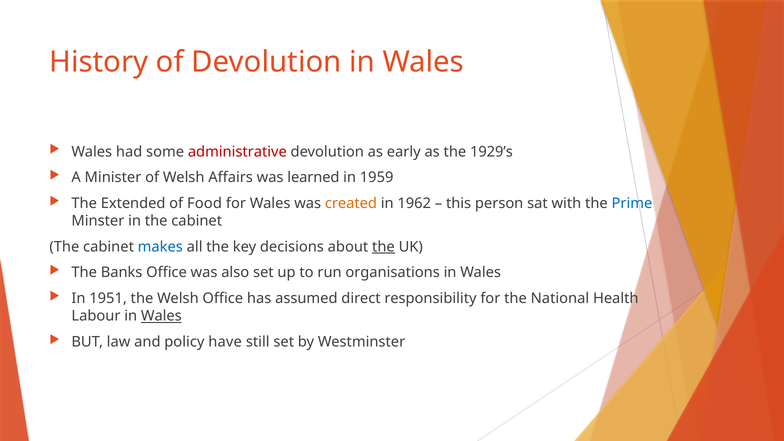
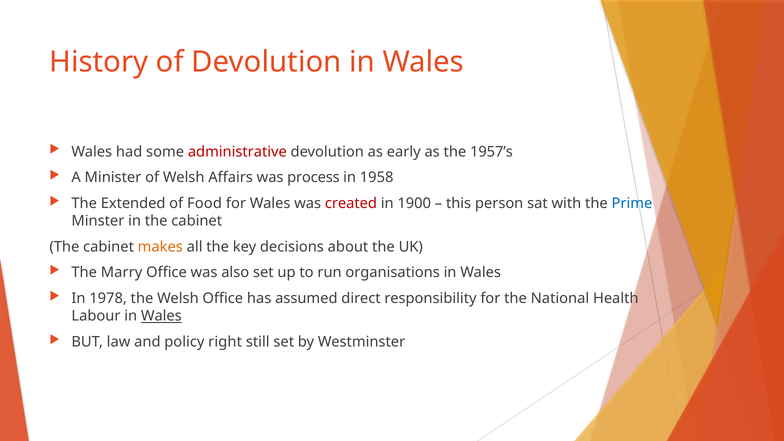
1929’s: 1929’s -> 1957’s
learned: learned -> process
1959: 1959 -> 1958
created colour: orange -> red
1962: 1962 -> 1900
makes colour: blue -> orange
the at (383, 247) underline: present -> none
Banks: Banks -> Marry
1951: 1951 -> 1978
have: have -> right
